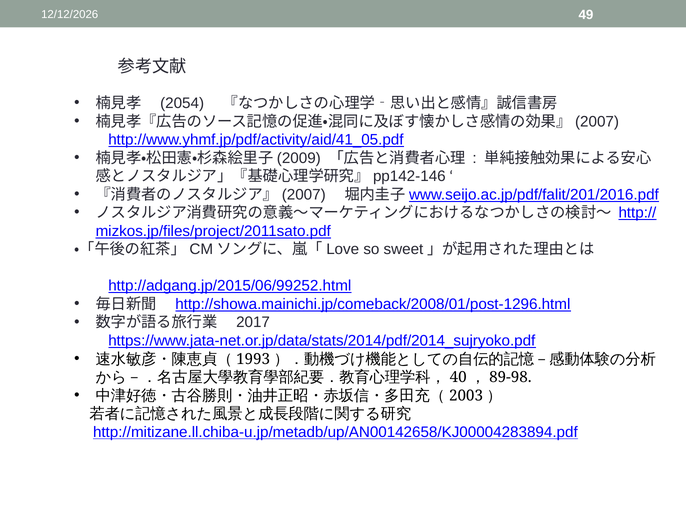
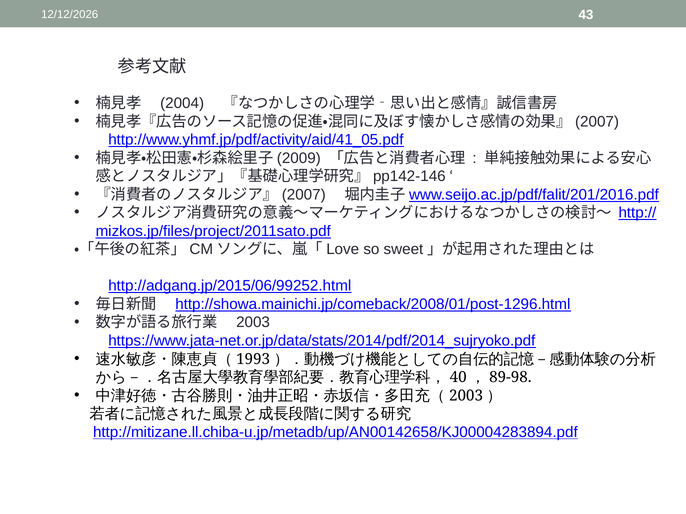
49: 49 -> 43
2054: 2054 -> 2004
2017: 2017 -> 2003
